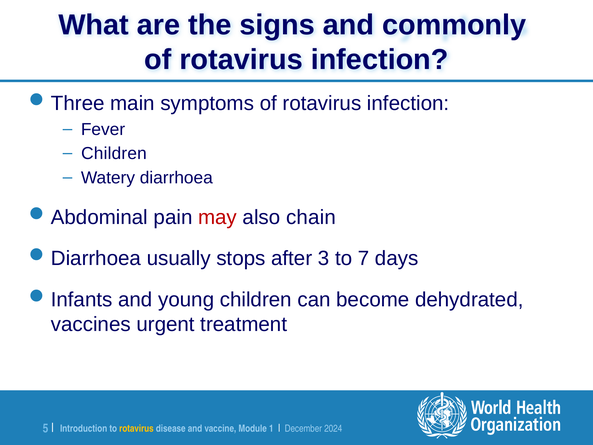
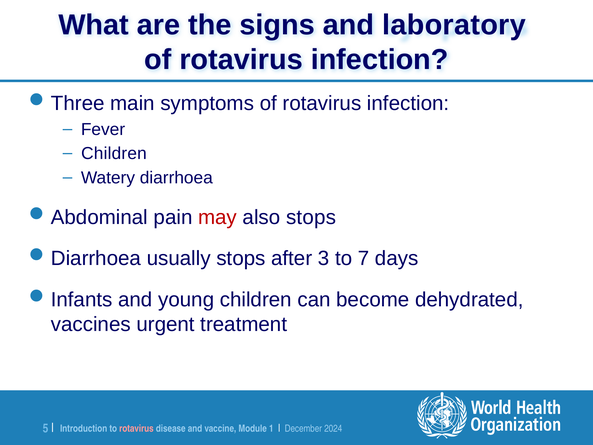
commonly: commonly -> laboratory
also chain: chain -> stops
rotavirus at (136, 428) colour: yellow -> pink
